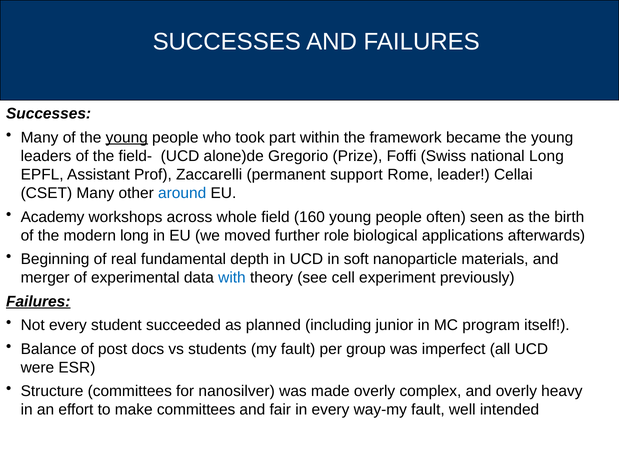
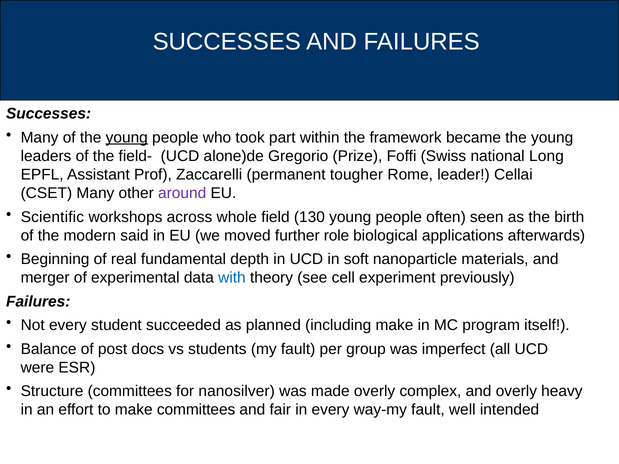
support: support -> tougher
around colour: blue -> purple
Academy: Academy -> Scientific
160: 160 -> 130
modern long: long -> said
Failures at (38, 302) underline: present -> none
including junior: junior -> make
